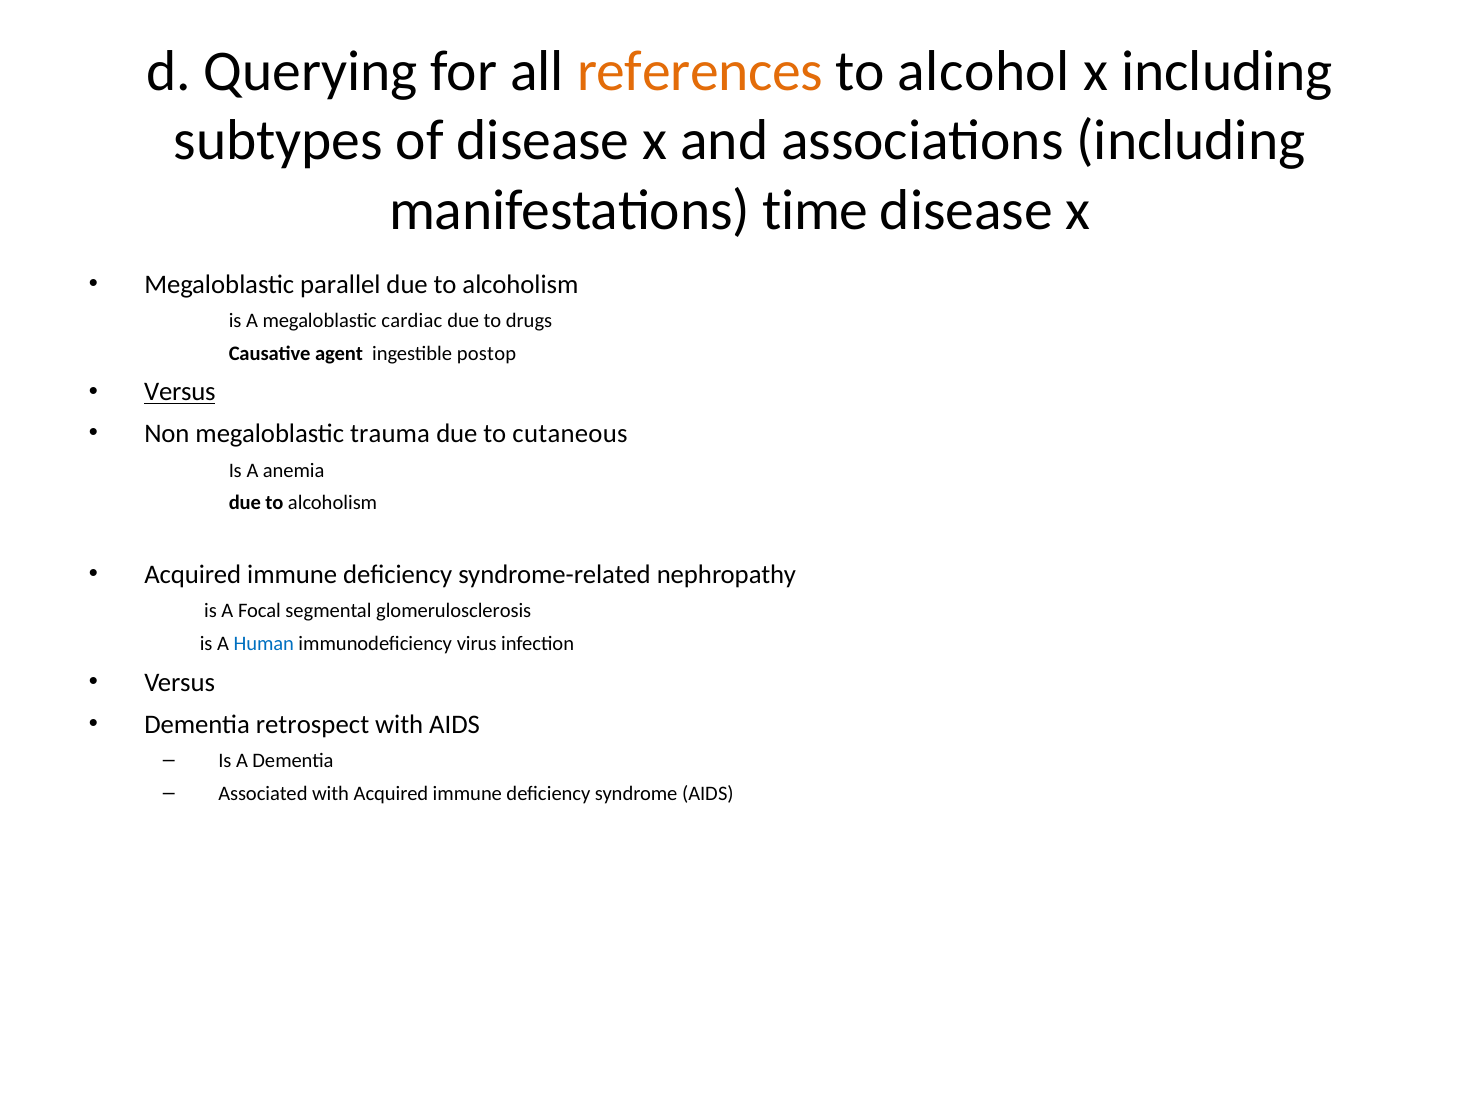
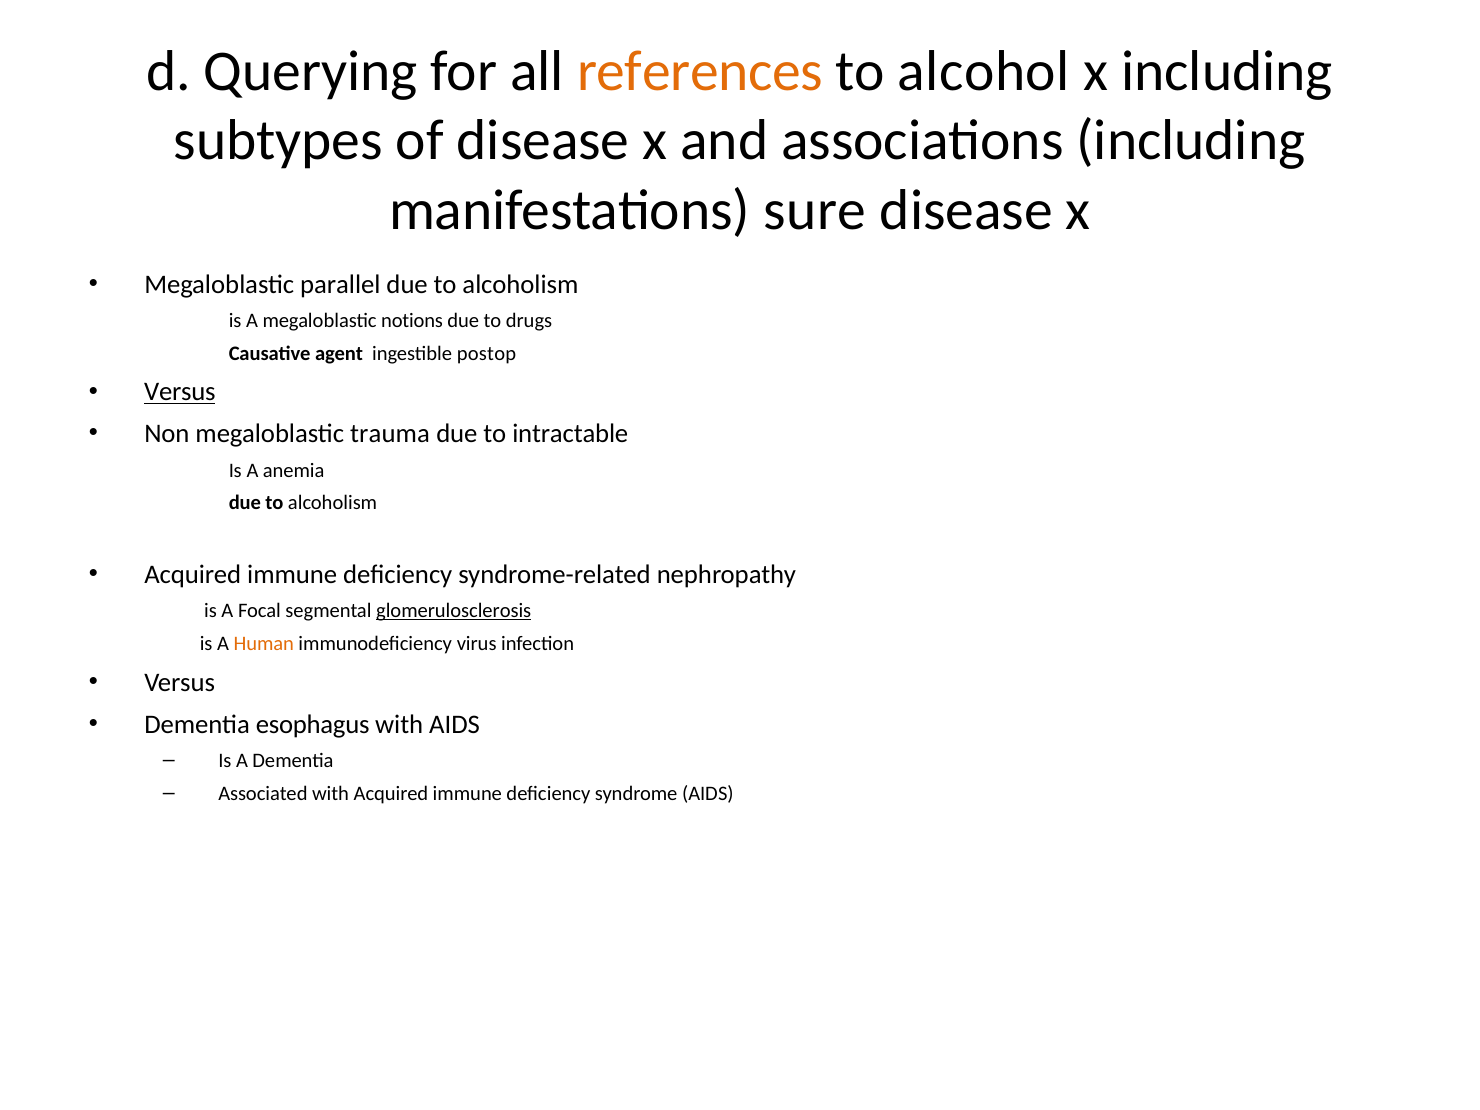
time: time -> sure
cardiac: cardiac -> notions
cutaneous: cutaneous -> intractable
glomerulosclerosis underline: none -> present
Human colour: blue -> orange
retrospect: retrospect -> esophagus
